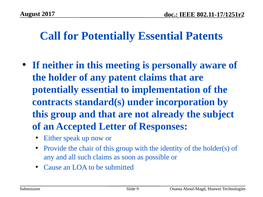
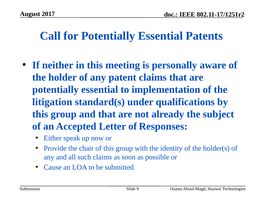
contracts: contracts -> litigation
incorporation: incorporation -> qualifications
